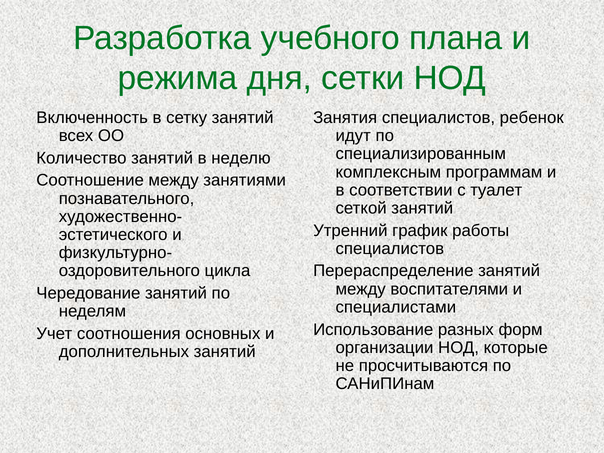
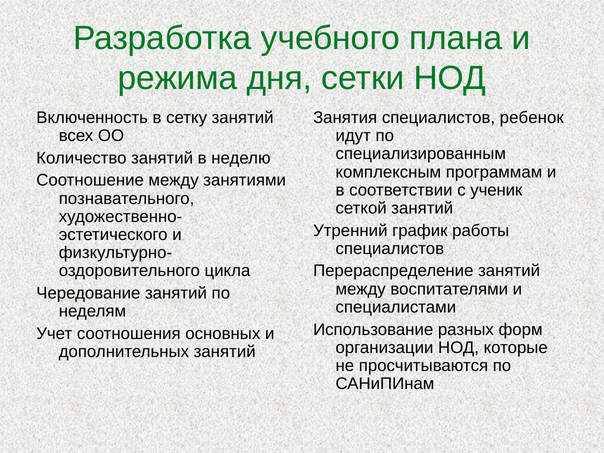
туалет: туалет -> ученик
